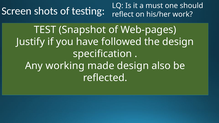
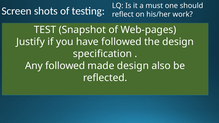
Any working: working -> followed
